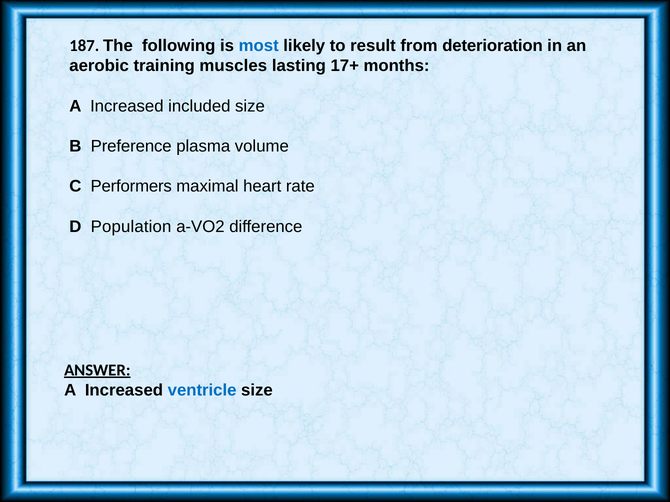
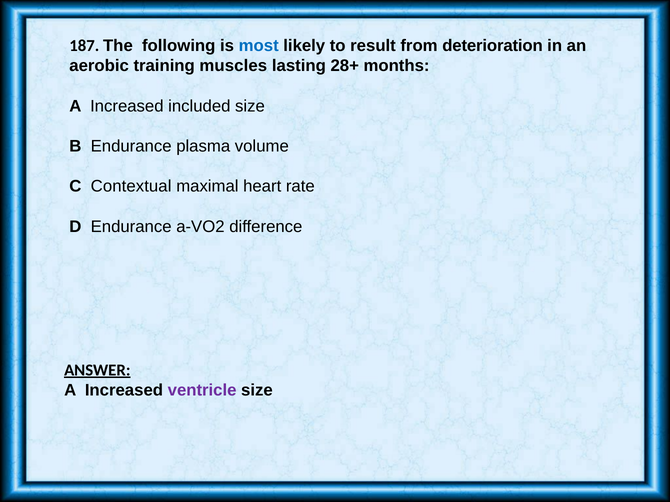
17+: 17+ -> 28+
B Preference: Preference -> Endurance
Performers: Performers -> Contextual
D Population: Population -> Endurance
ventricle colour: blue -> purple
